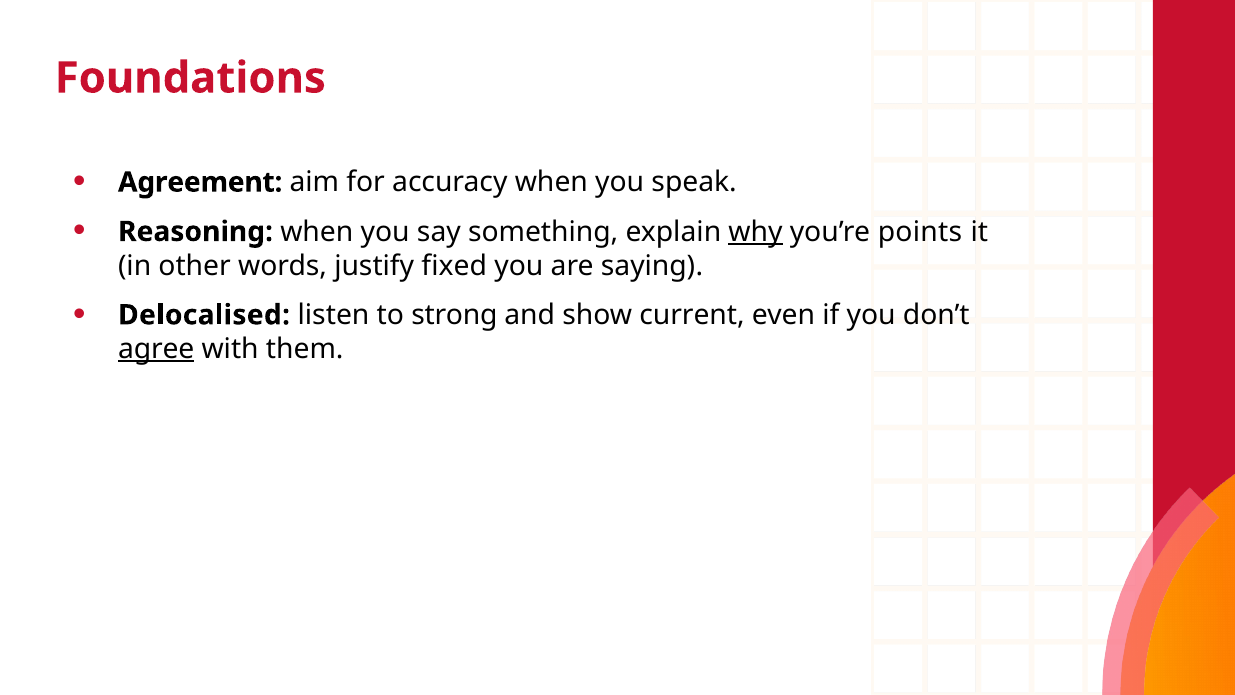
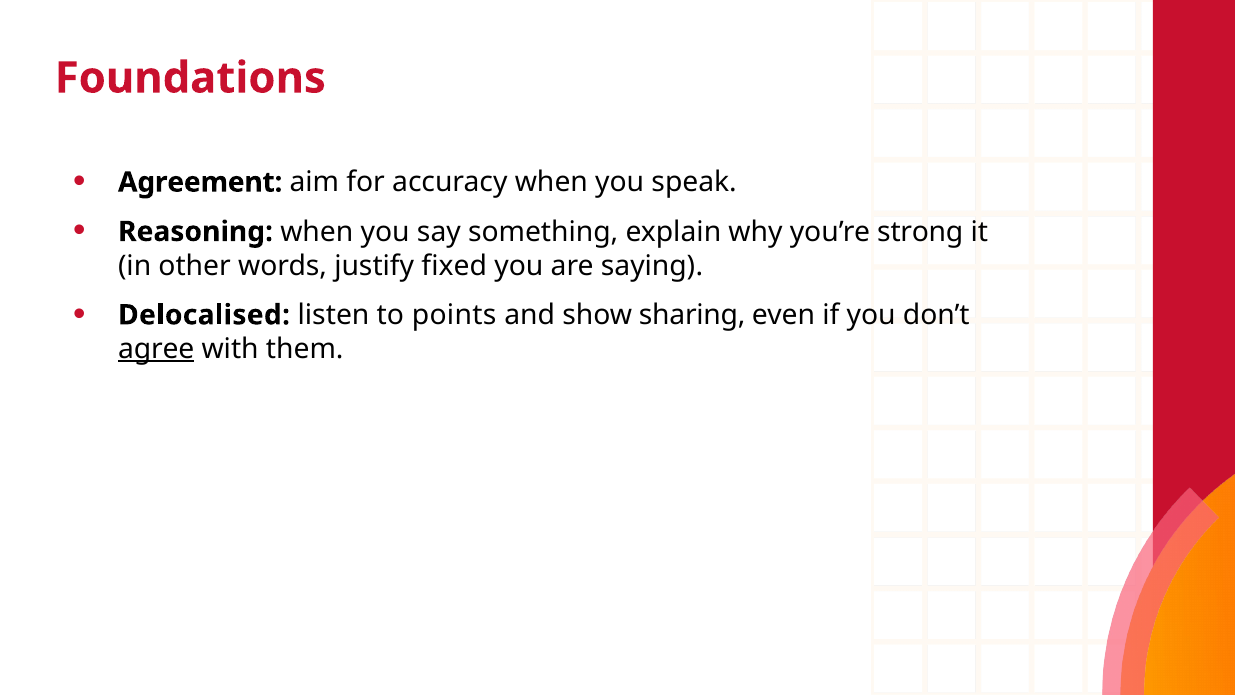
why underline: present -> none
points: points -> strong
strong: strong -> points
current: current -> sharing
